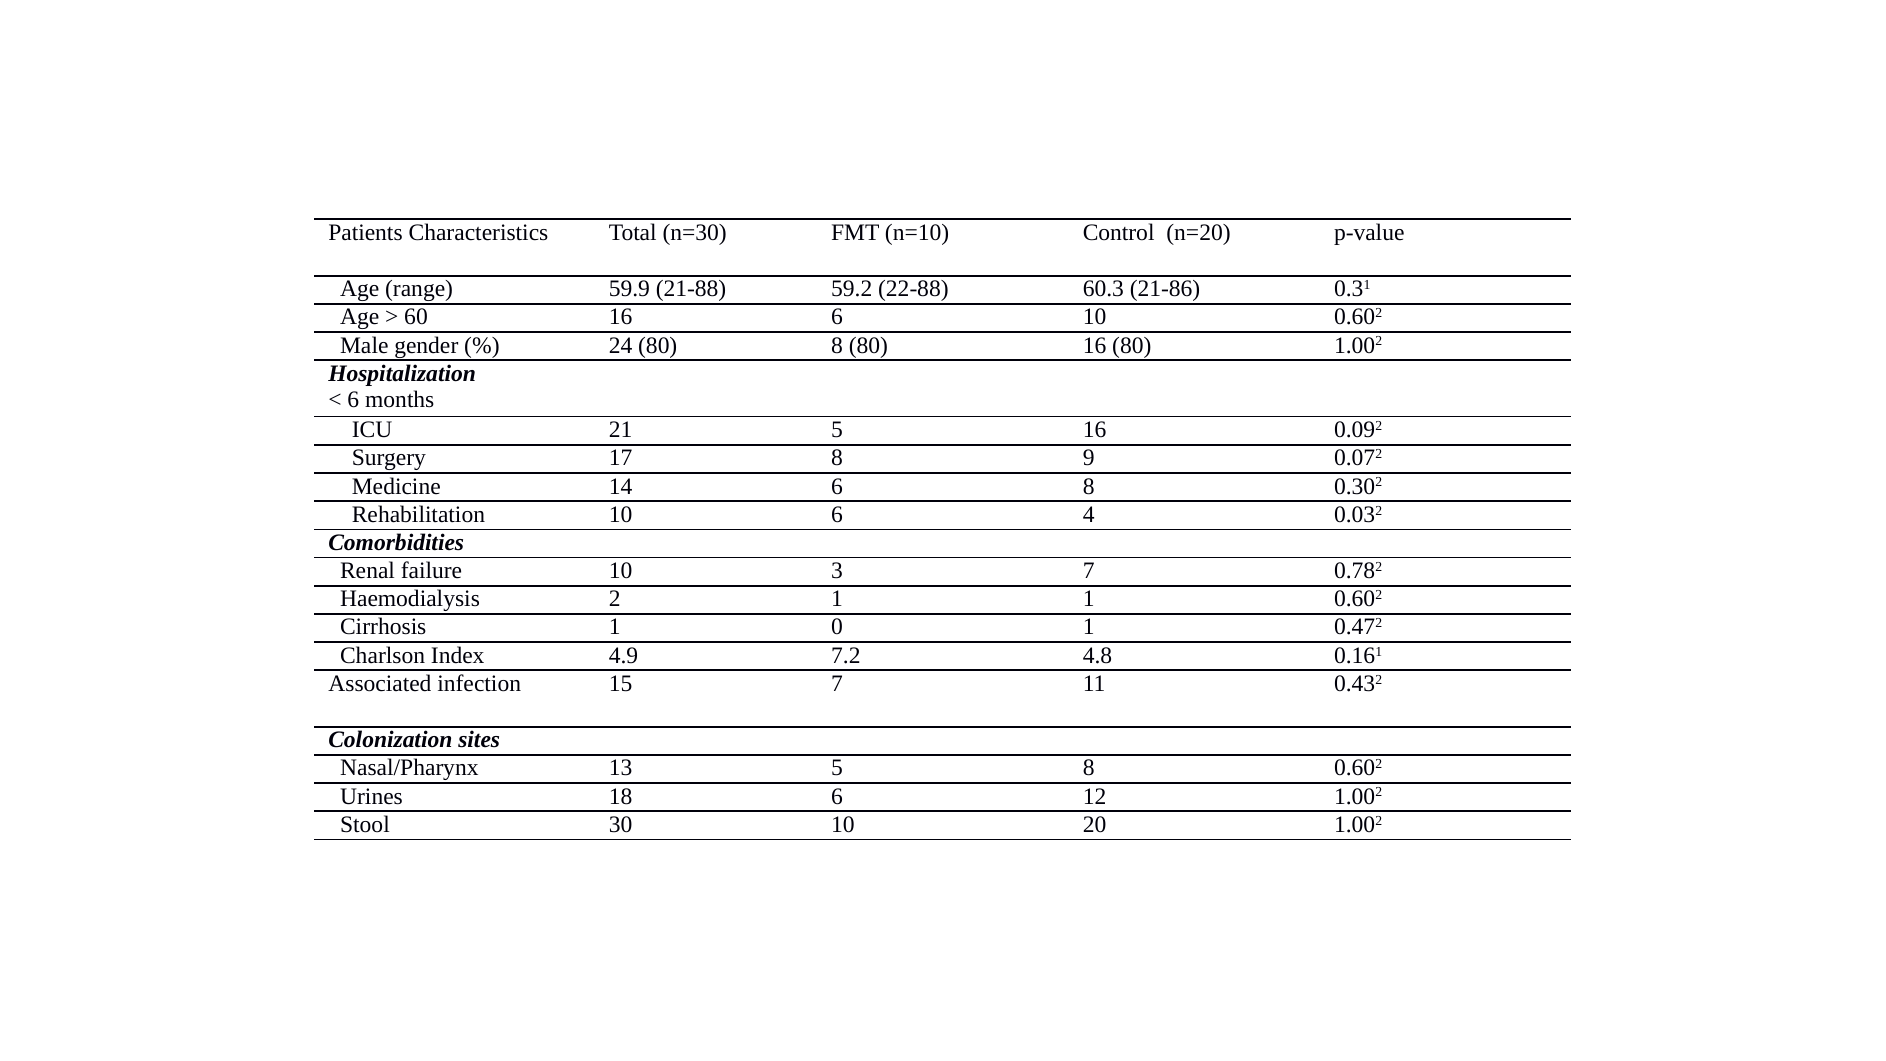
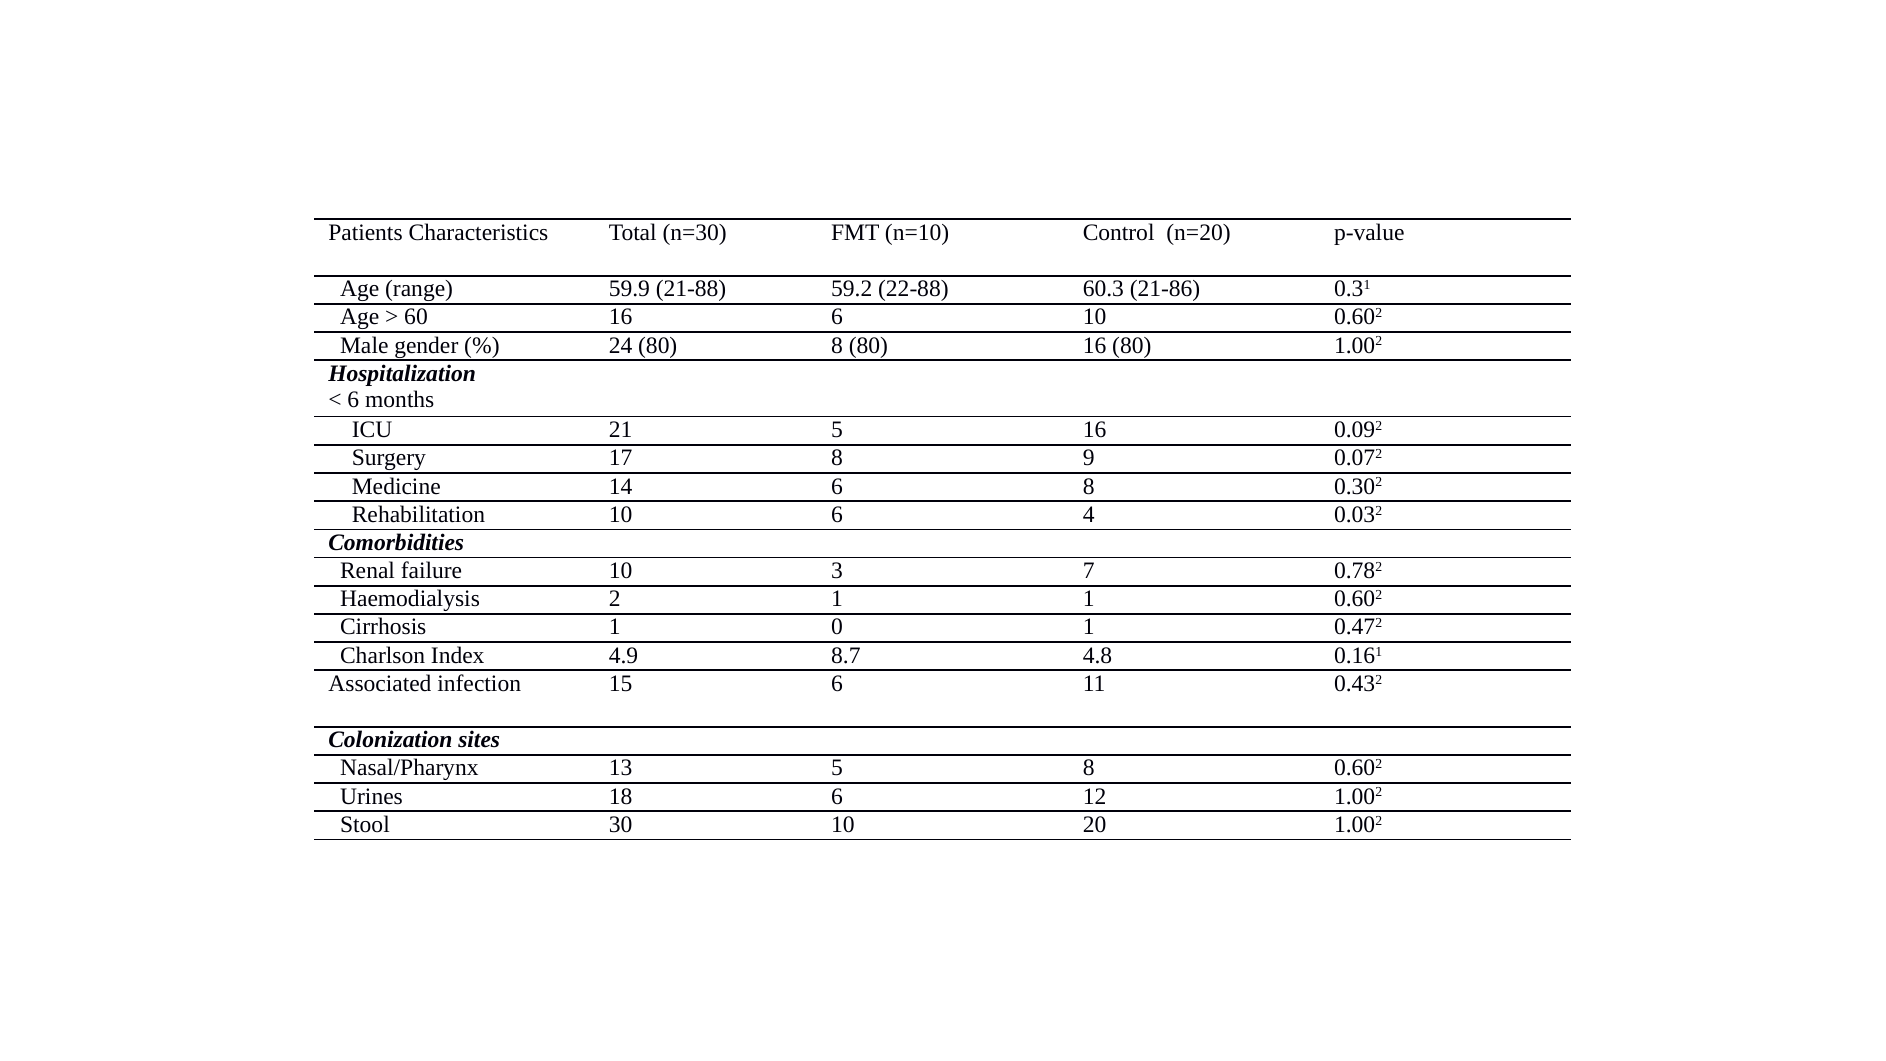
7.2: 7.2 -> 8.7
15 7: 7 -> 6
